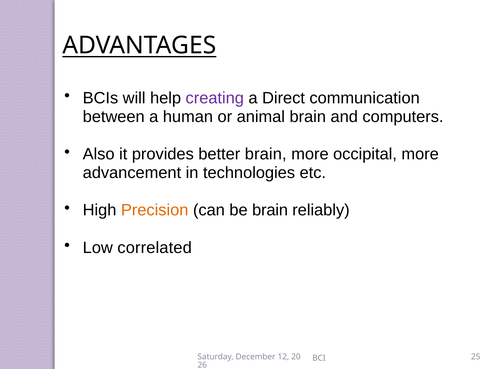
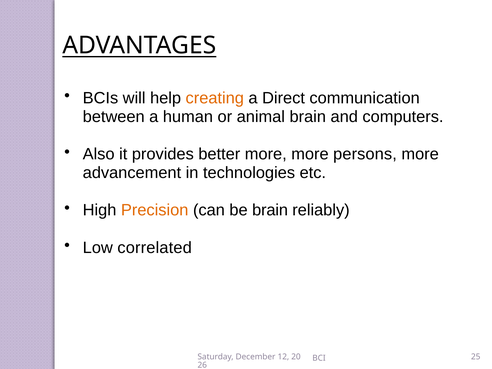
creating colour: purple -> orange
better brain: brain -> more
occipital: occipital -> persons
